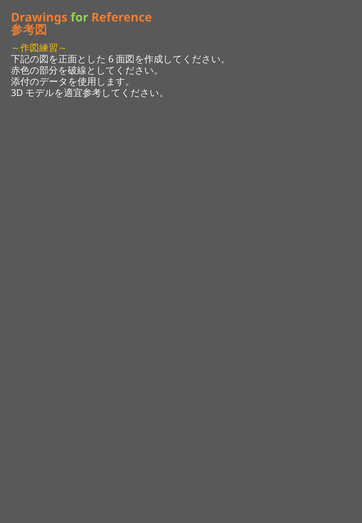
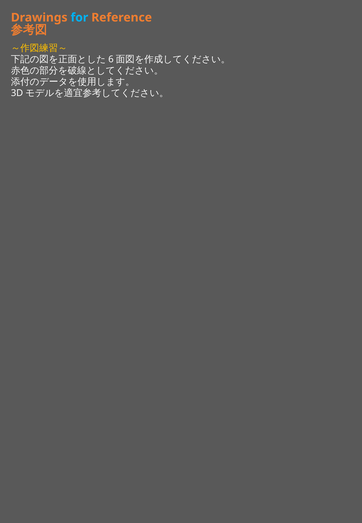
for colour: light green -> light blue
